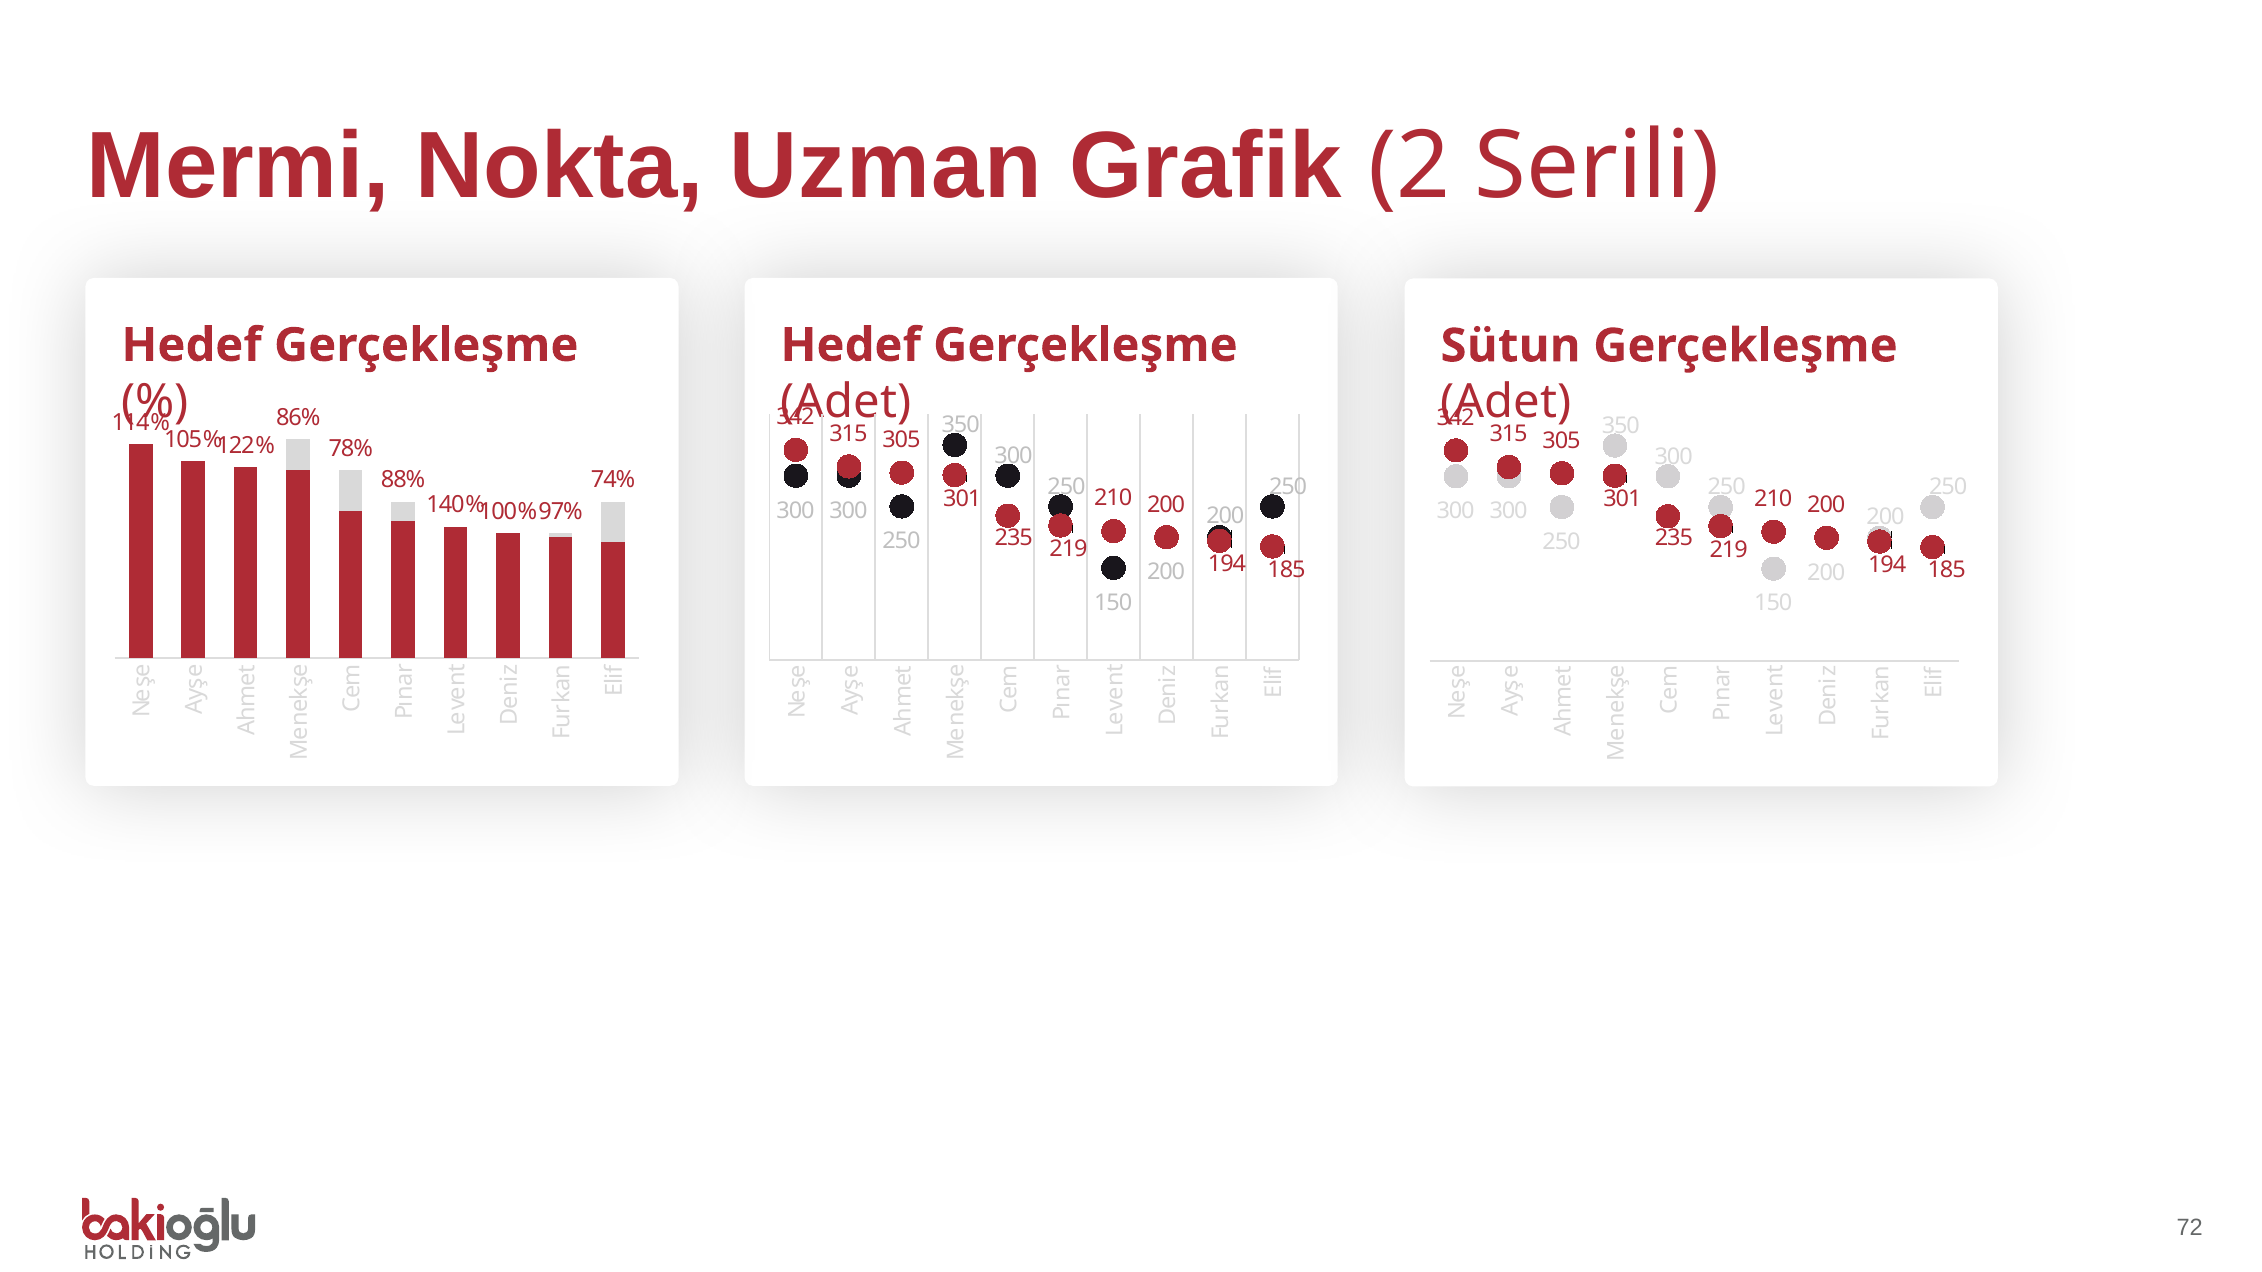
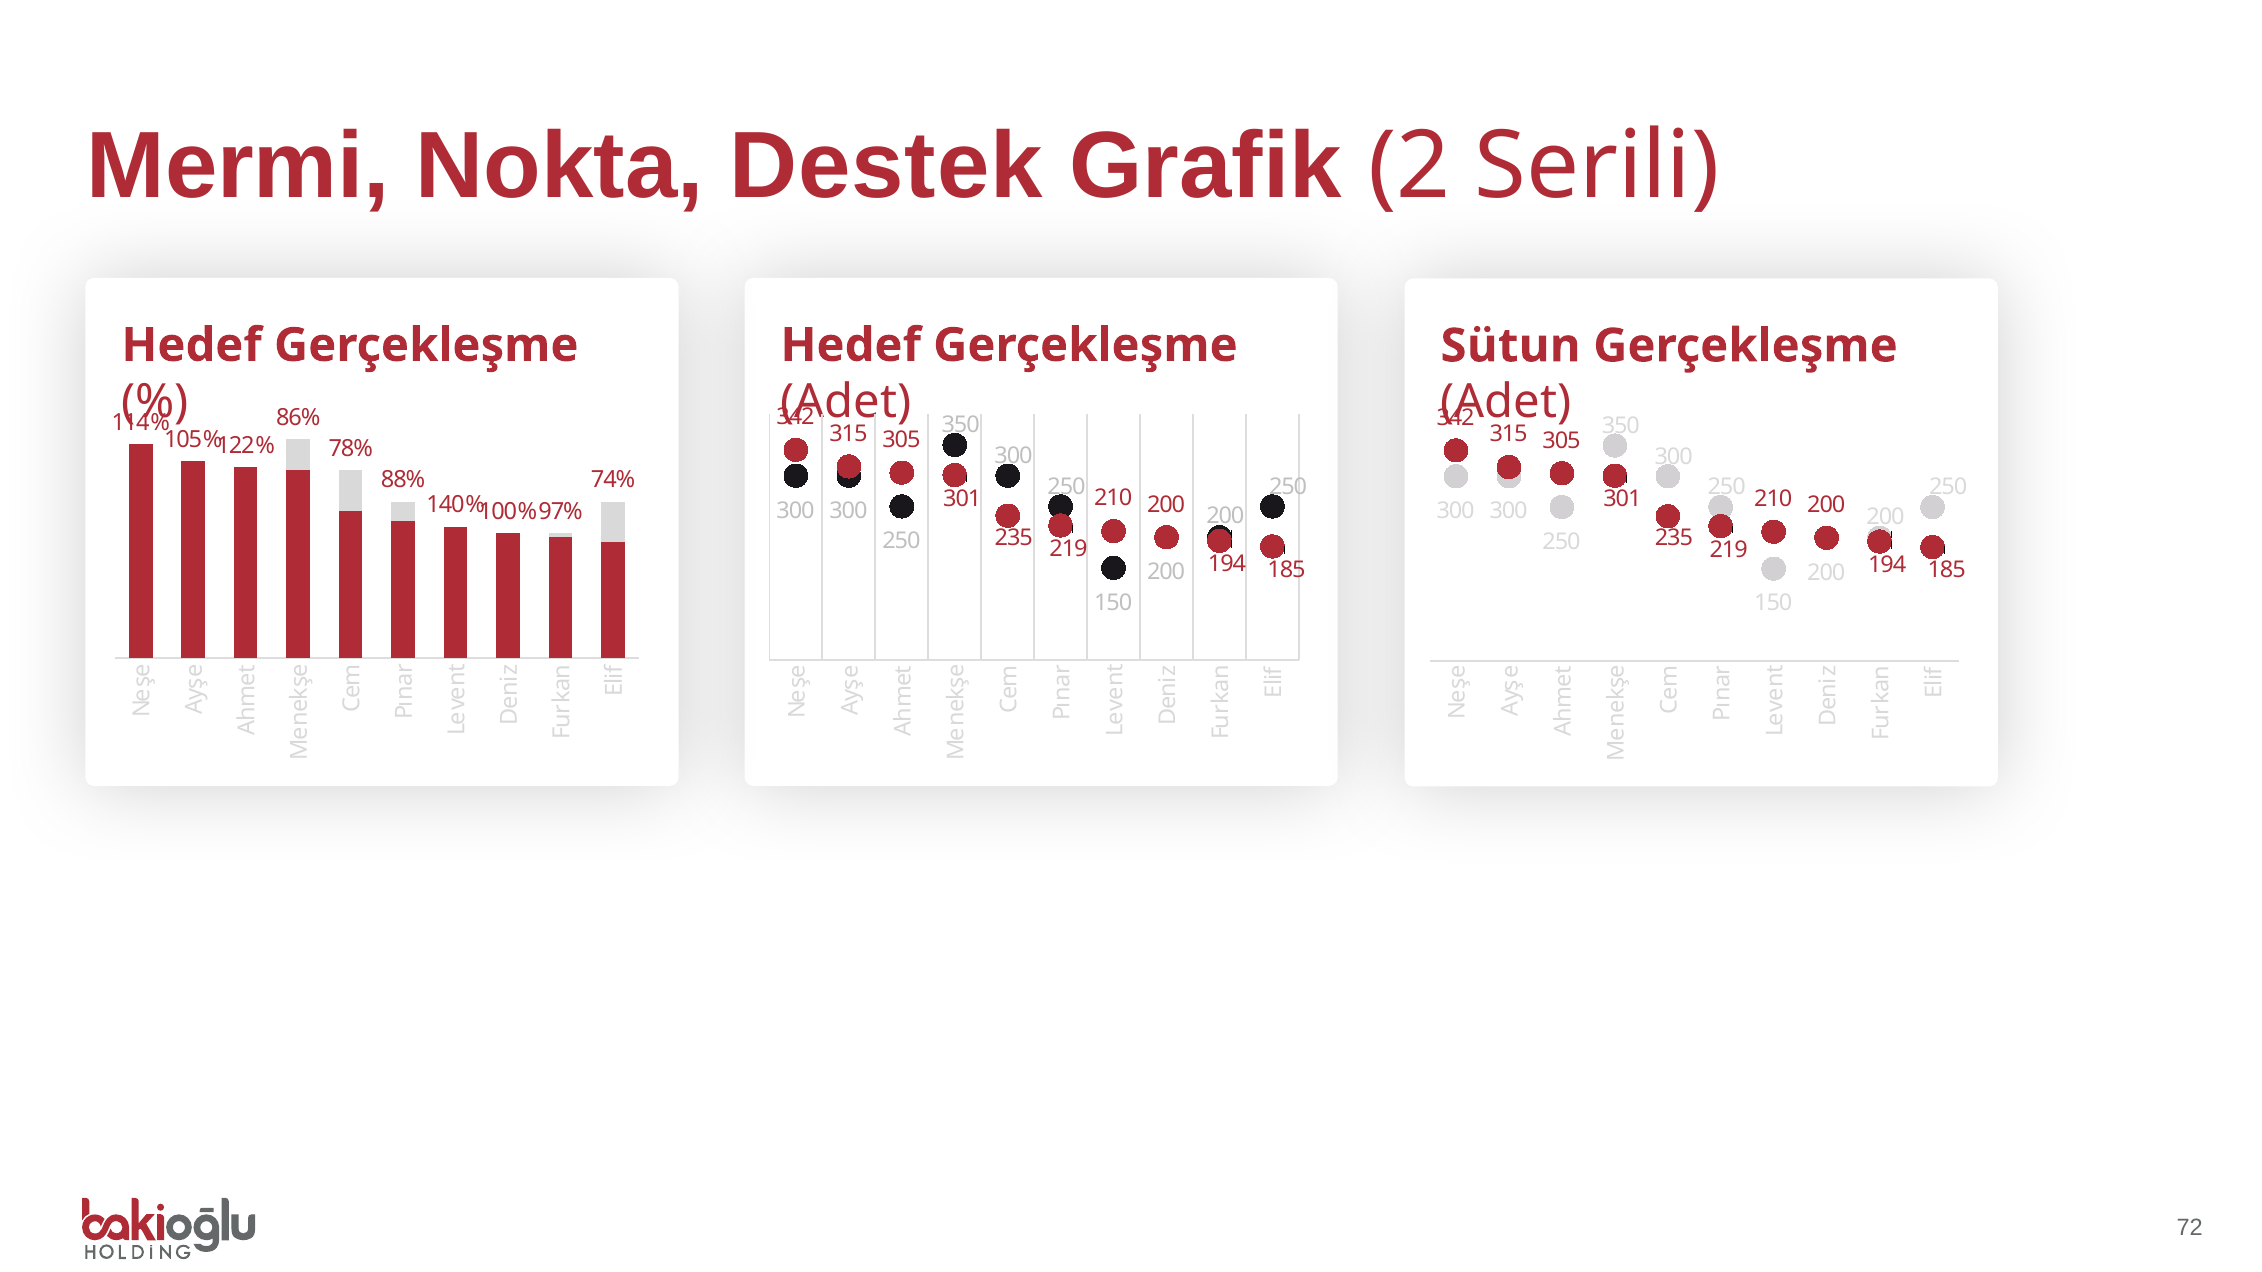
Uzman: Uzman -> Destek
